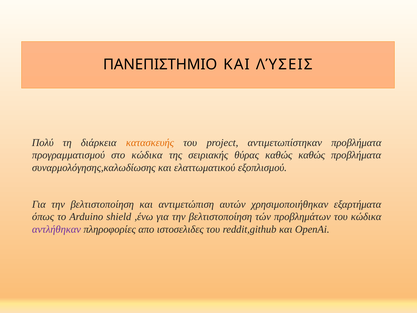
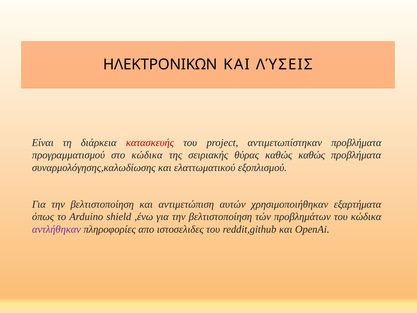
ΠΑΝΕΠΙΣΤΗΜΙΟ: ΠΑΝΕΠΙΣΤΗΜΙΟ -> ΗΛΕΚΤΡΟΝΙΚΩΝ
Πολύ: Πολύ -> Είναι
κατασκευής colour: orange -> red
